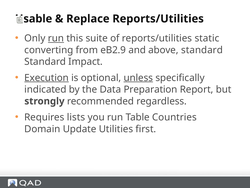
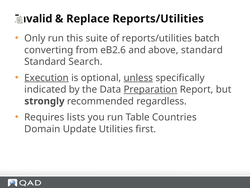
Usable: Usable -> Invalid
run at (56, 38) underline: present -> none
static: static -> batch
eB2.9: eB2.9 -> eB2.6
Impact: Impact -> Search
Preparation underline: none -> present
